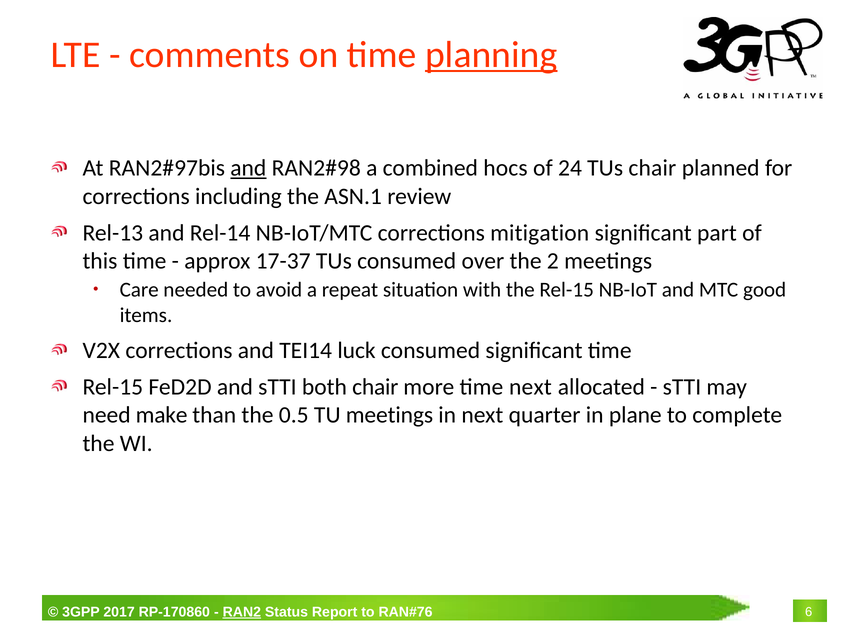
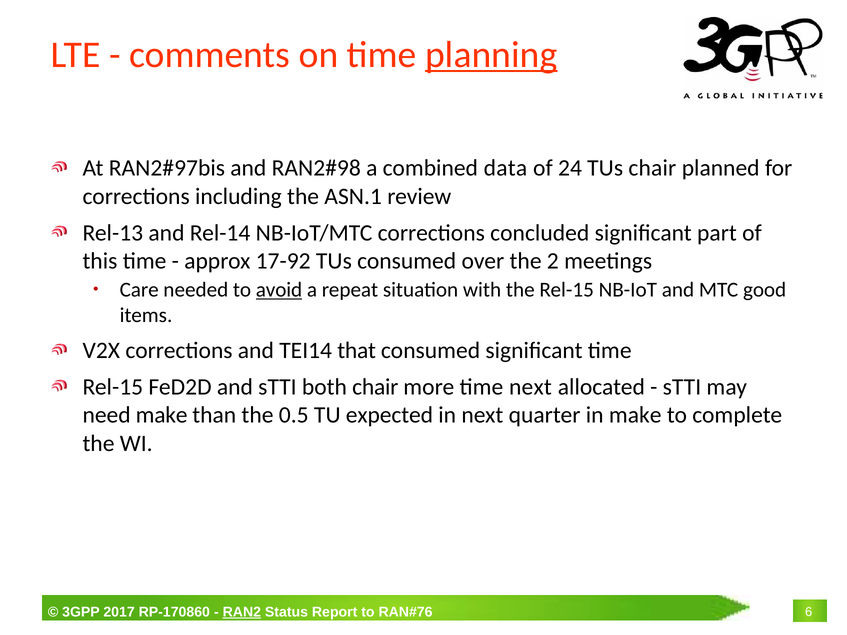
and at (248, 168) underline: present -> none
hocs: hocs -> data
mitigation: mitigation -> concluded
17-37: 17-37 -> 17-92
avoid underline: none -> present
luck: luck -> that
TU meetings: meetings -> expected
in plane: plane -> make
